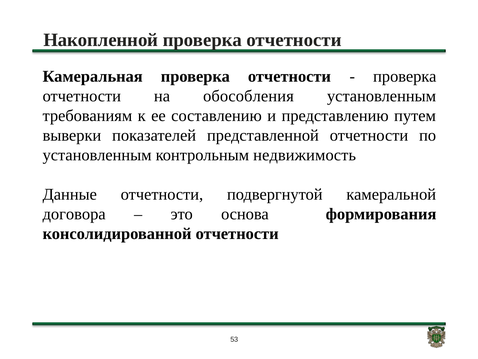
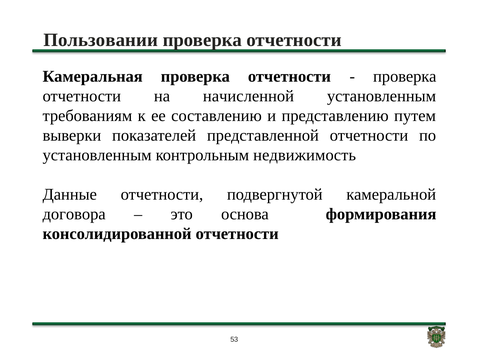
Накопленной: Накопленной -> Пользовании
обособления: обособления -> начисленной
